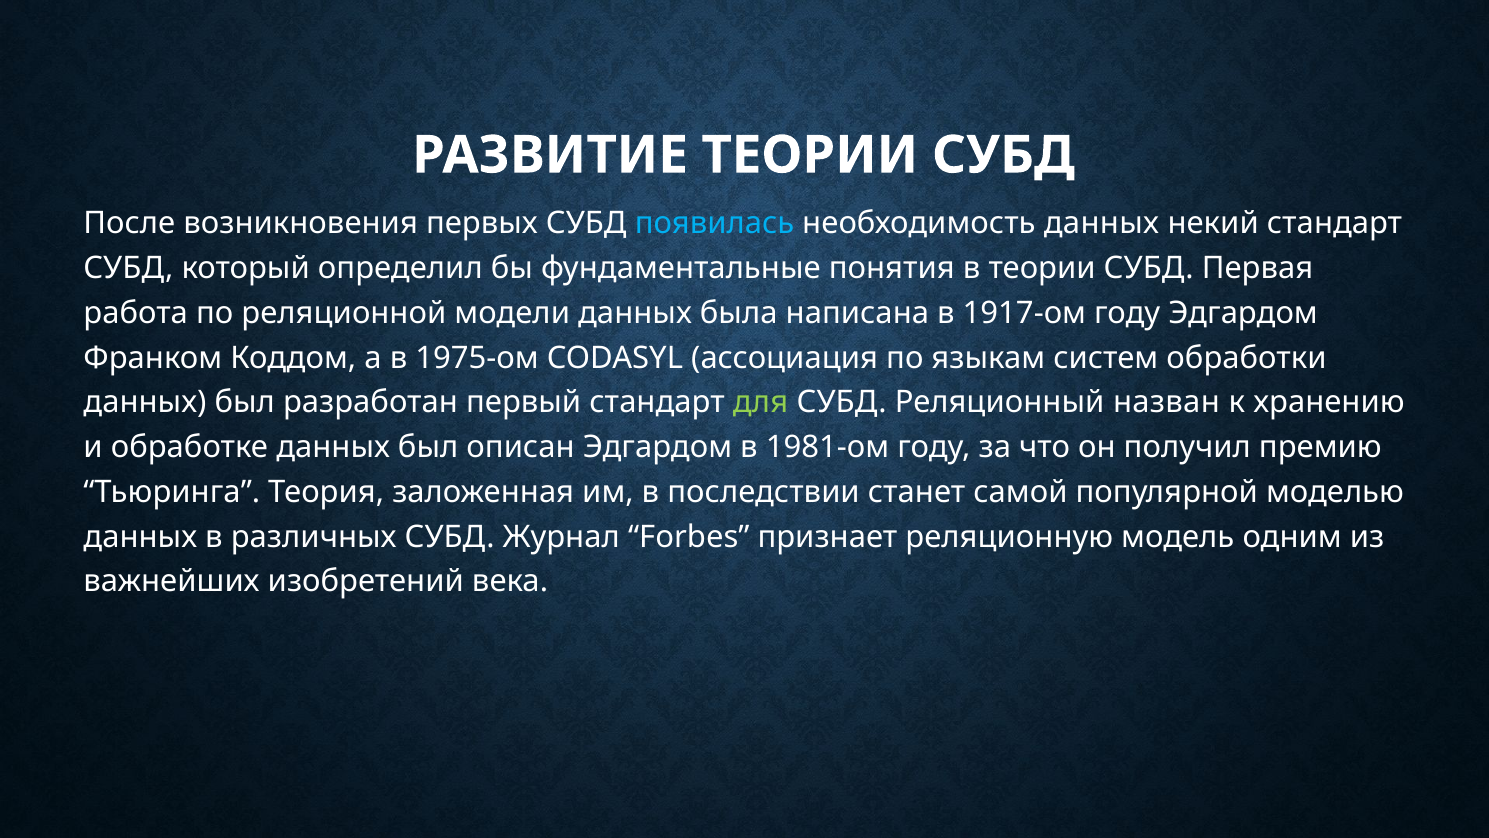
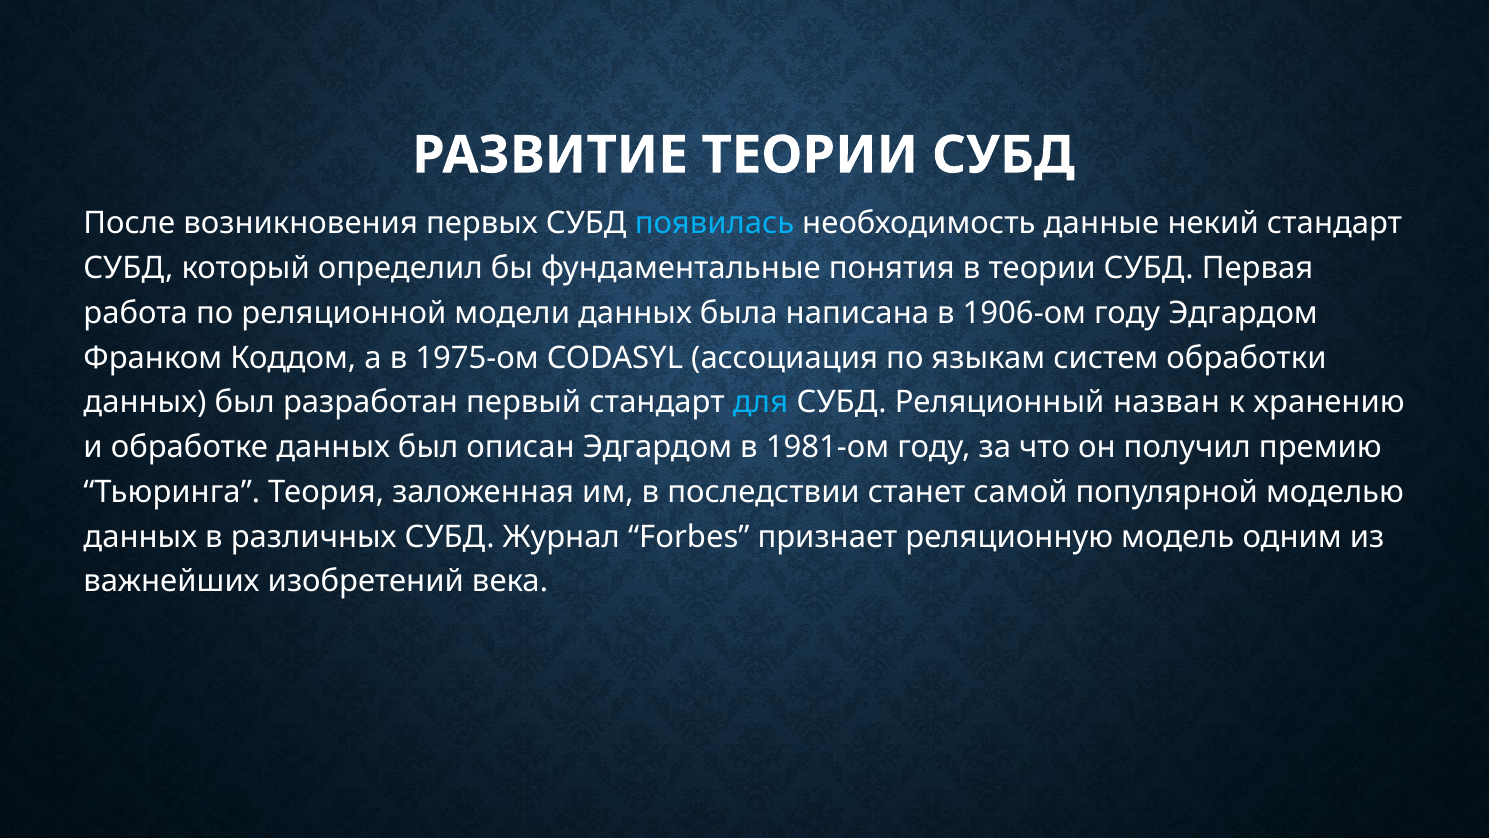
необходимость данных: данных -> данные
1917-ом: 1917-ом -> 1906-ом
для colour: light green -> light blue
